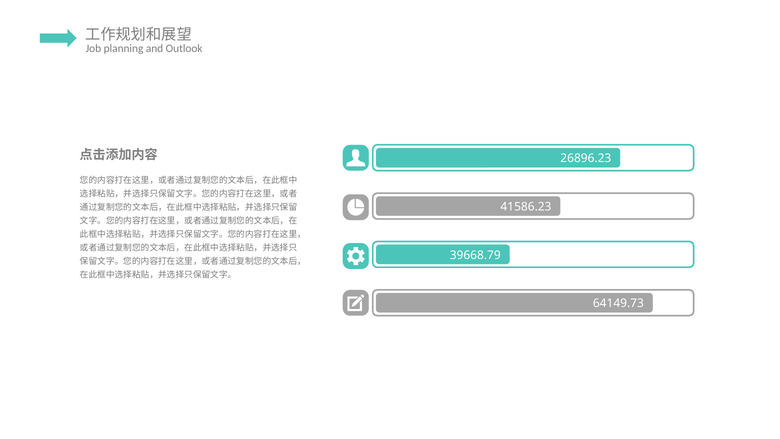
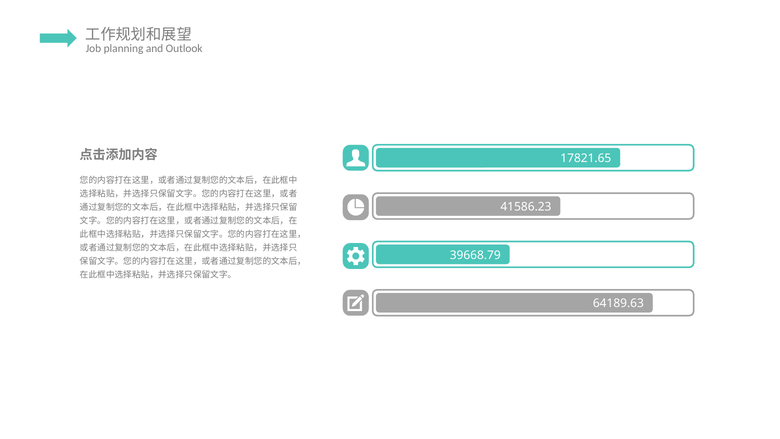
26896.23: 26896.23 -> 17821.65
64149.73: 64149.73 -> 64189.63
